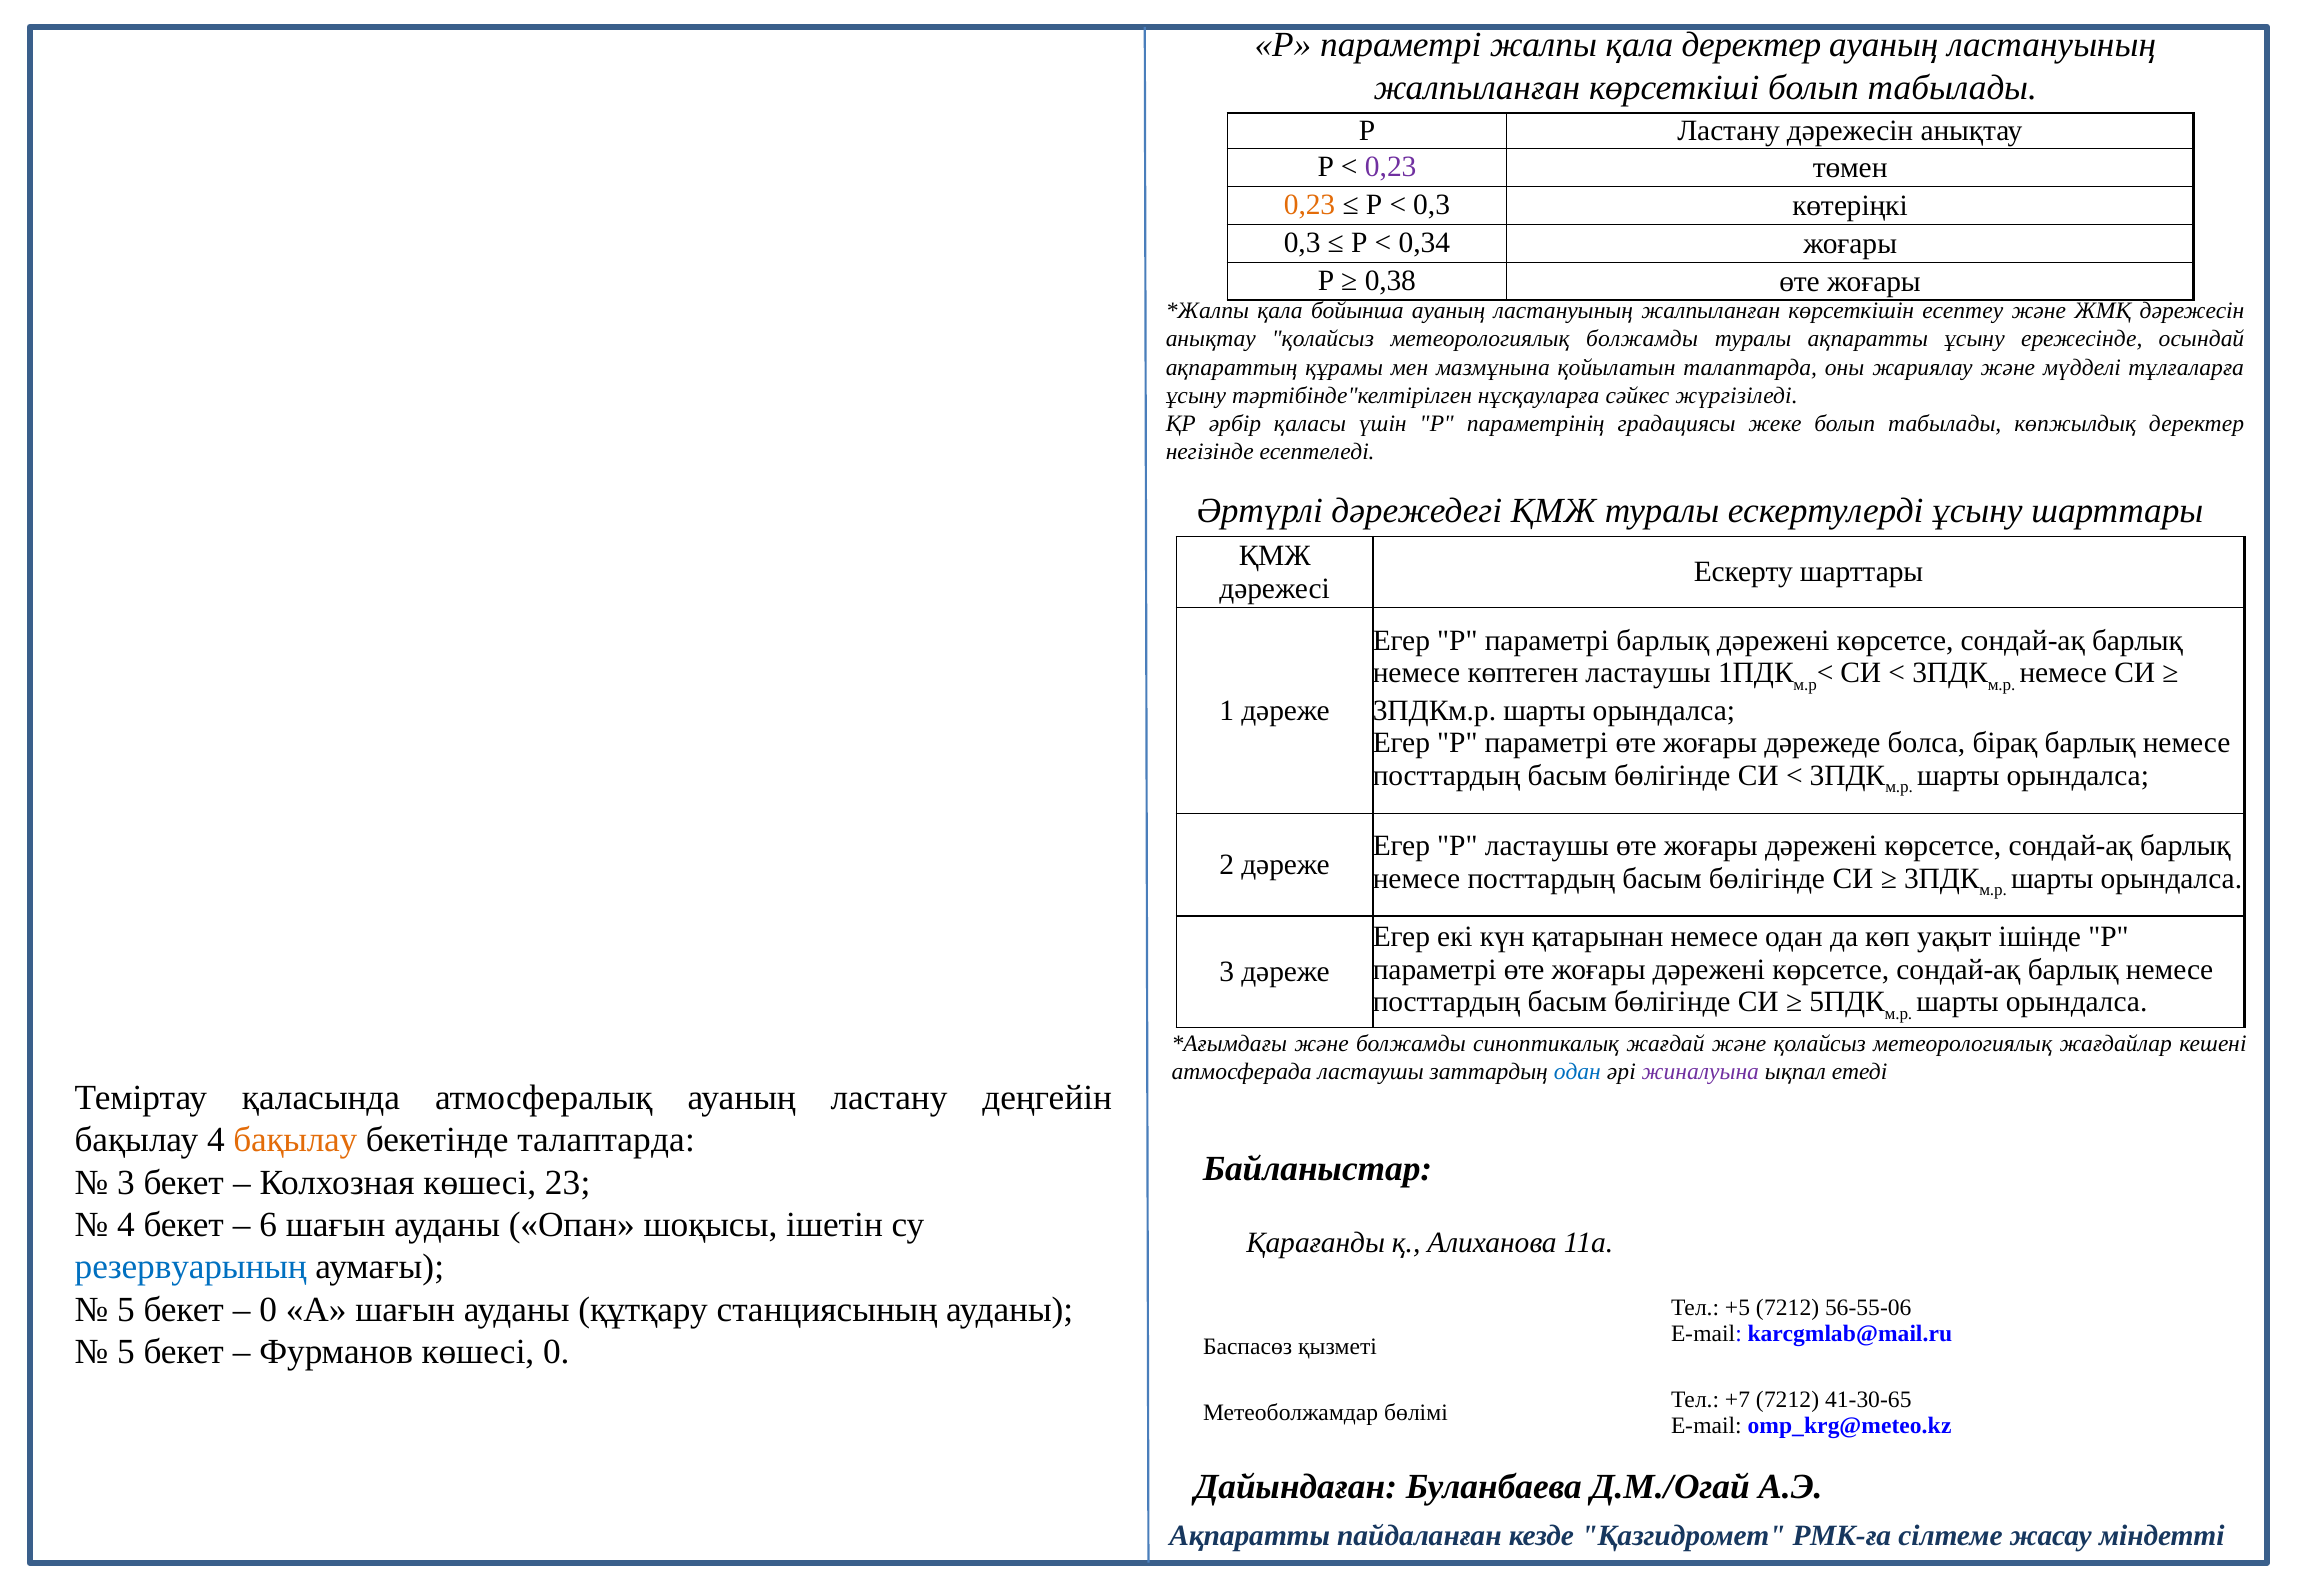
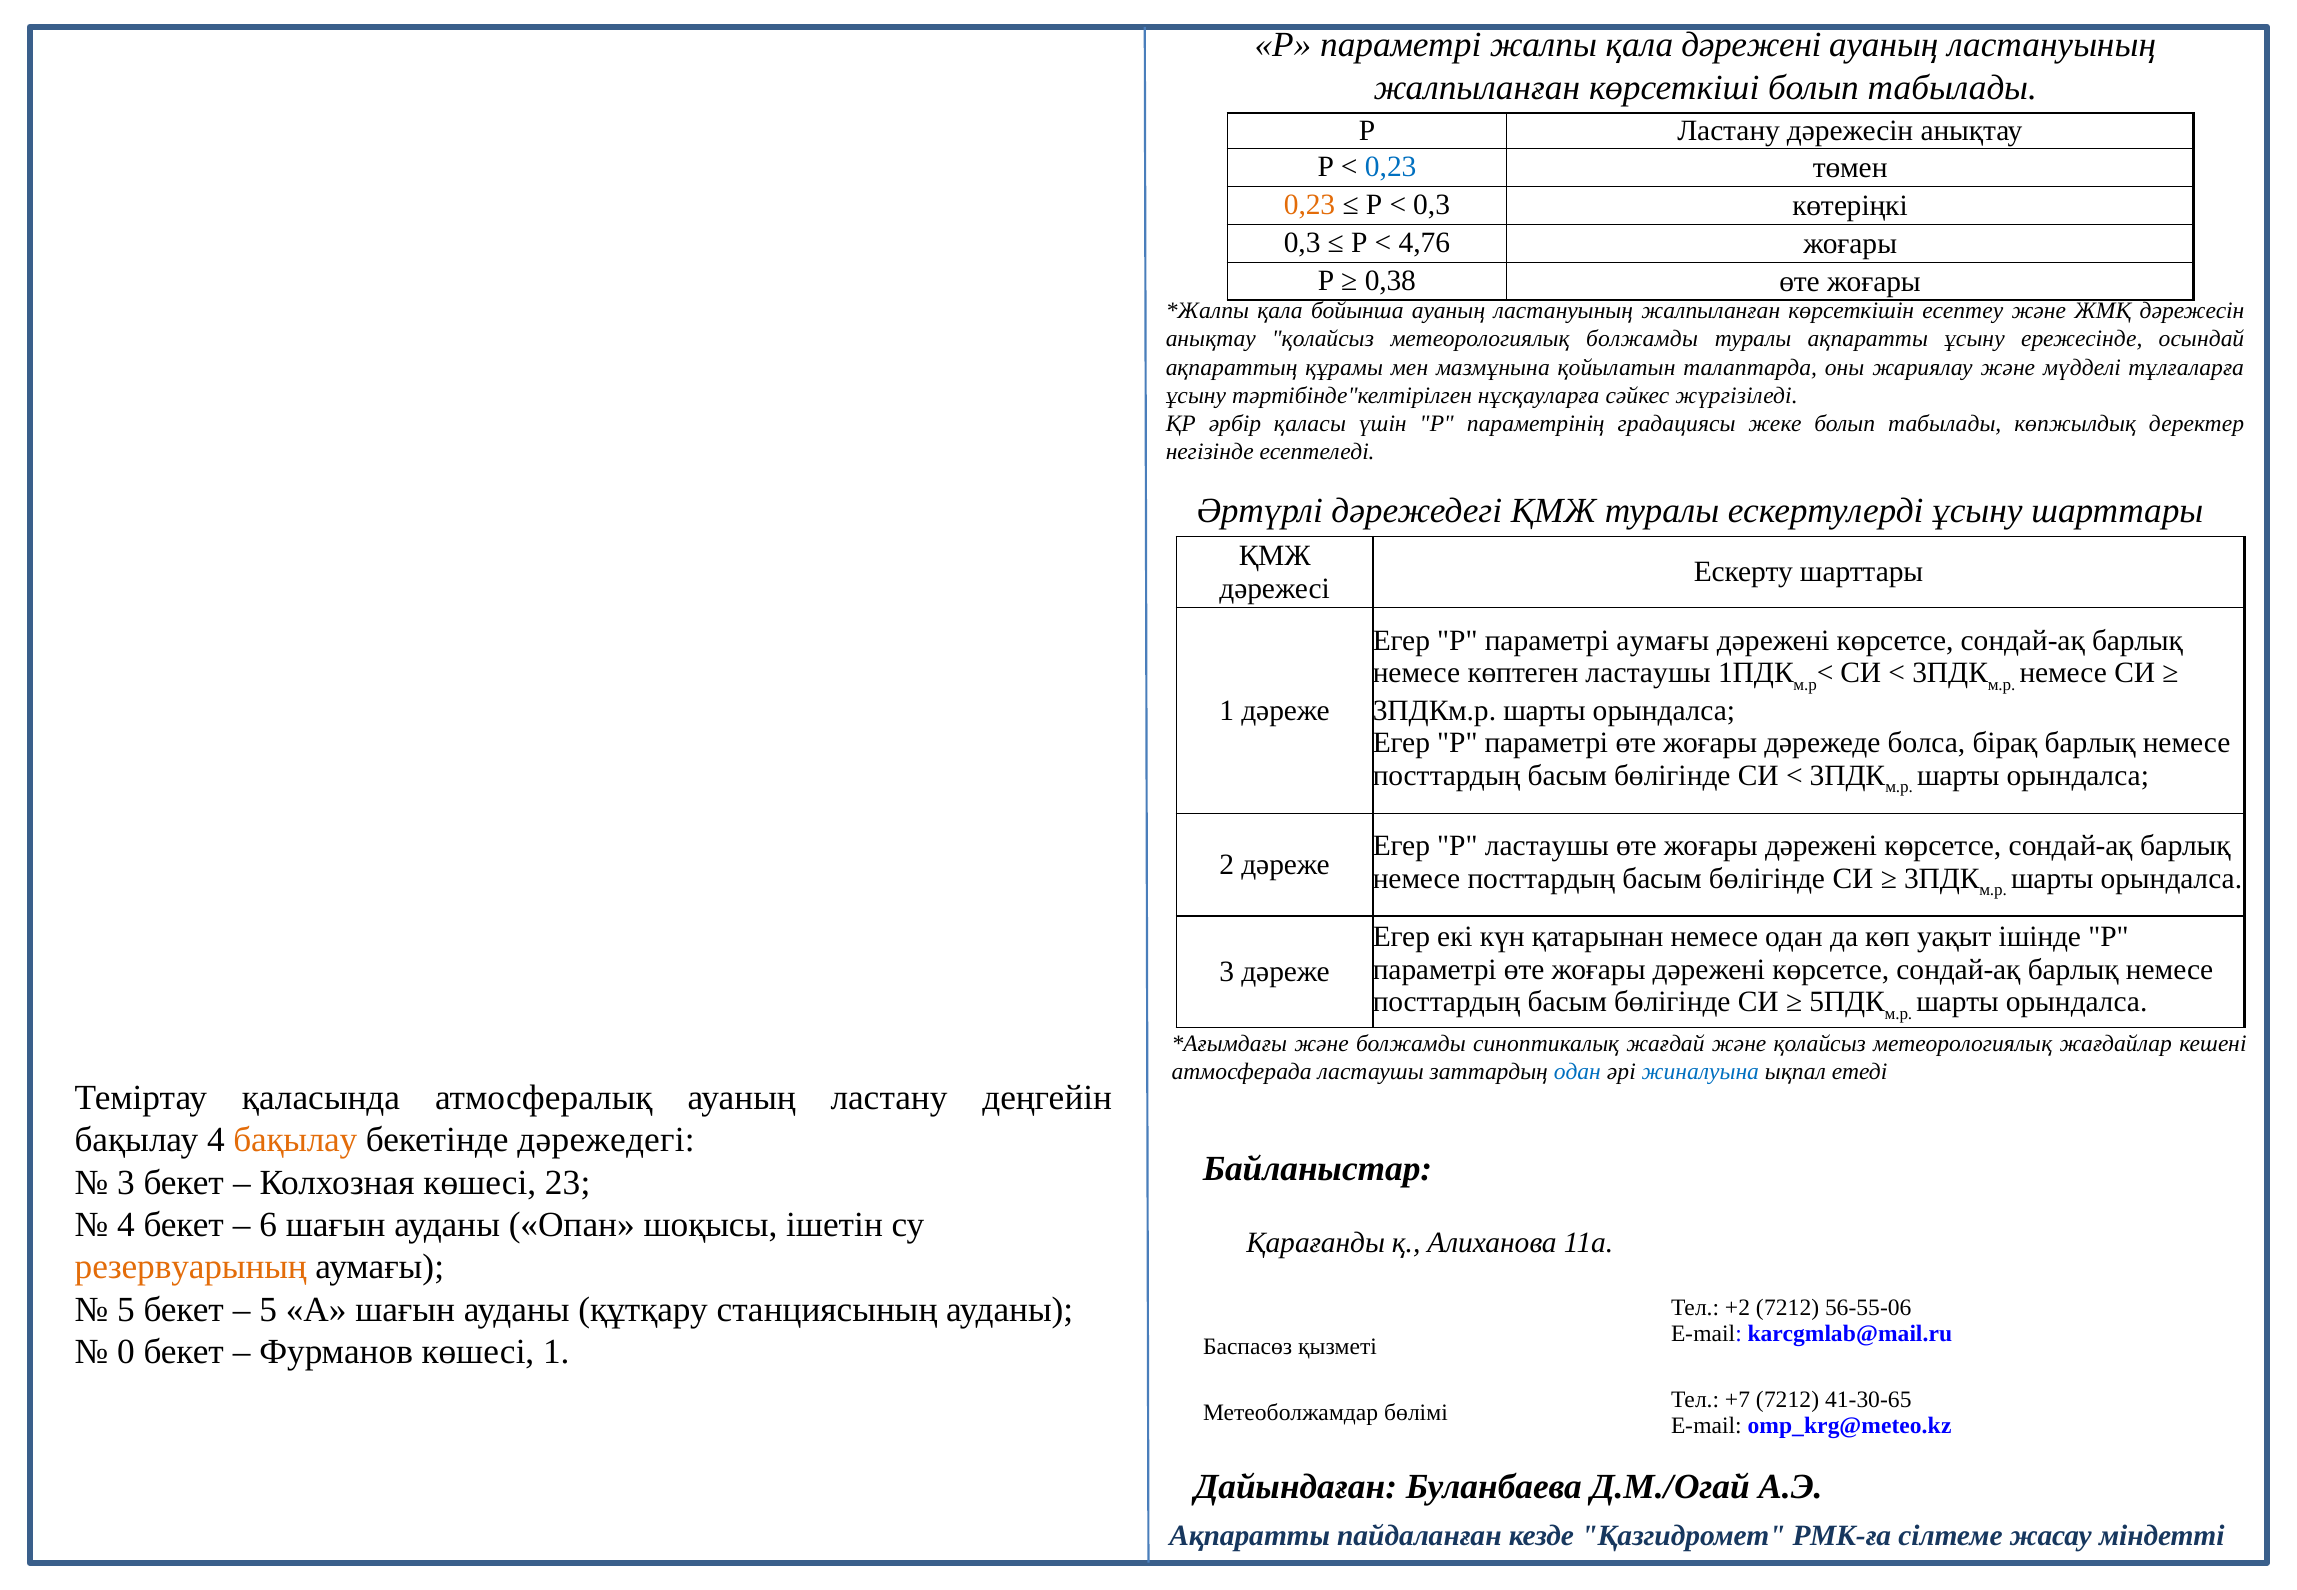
қала деректер: деректер -> дәрежені
0,23 at (1391, 167) colour: purple -> blue
0,34: 0,34 -> 4,76
параметрі барлық: барлық -> аумағы
жиналуына colour: purple -> blue
бекетінде талаптарда: талаптарда -> дәрежедегі
резервуарының colour: blue -> orange
0 at (268, 1310): 0 -> 5
+5: +5 -> +2
5 at (126, 1352): 5 -> 0
көшесі 0: 0 -> 1
